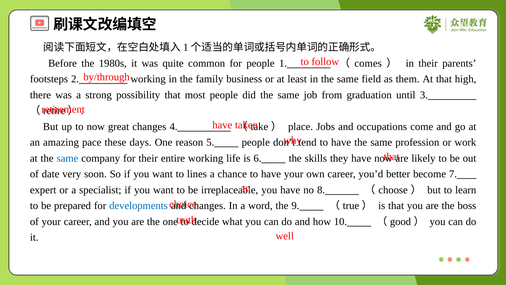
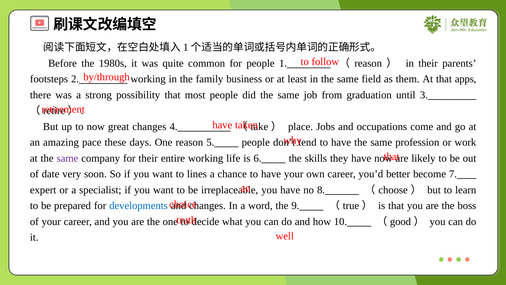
comes at (368, 63): comes -> reason
high: high -> apps
same at (67, 158) colour: blue -> purple
